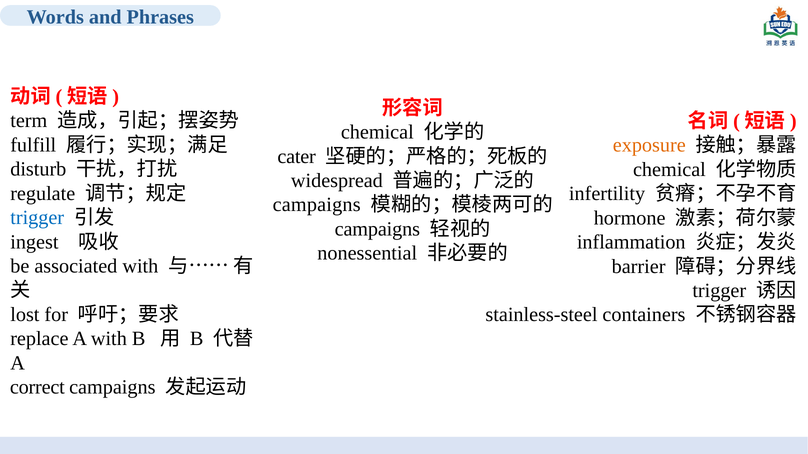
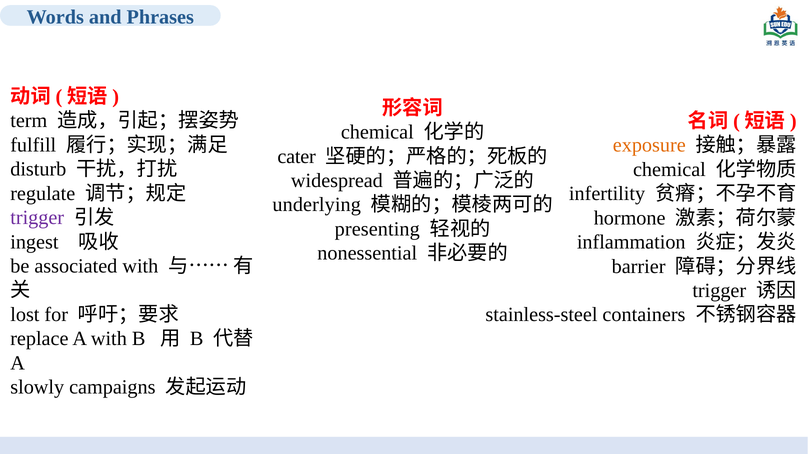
campaigns at (317, 205): campaigns -> underlying
trigger at (37, 218) colour: blue -> purple
campaigns at (377, 229): campaigns -> presenting
correct: correct -> slowly
